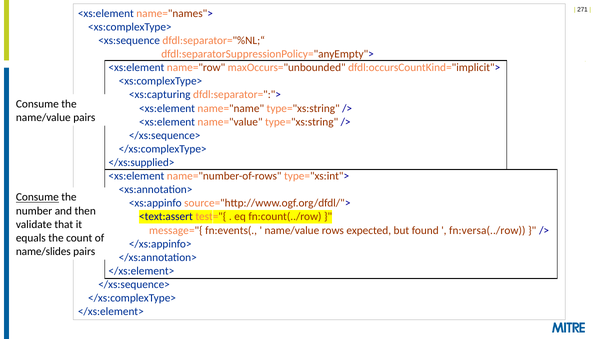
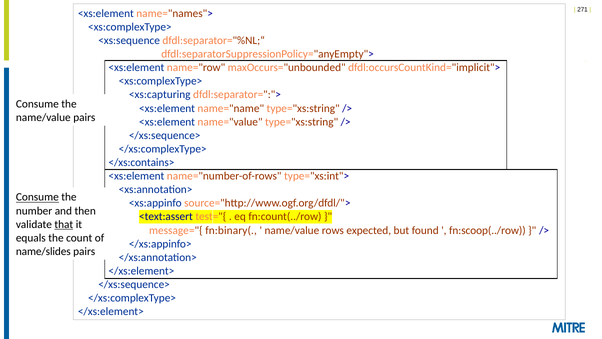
</xs:supplied>: </xs:supplied> -> </xs:contains>
that underline: none -> present
fn:events(: fn:events( -> fn:binary(
fn:versa(../row: fn:versa(../row -> fn:scoop(../row
